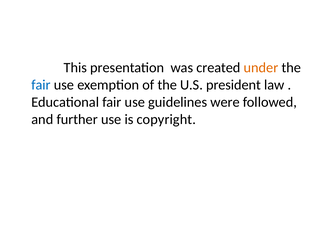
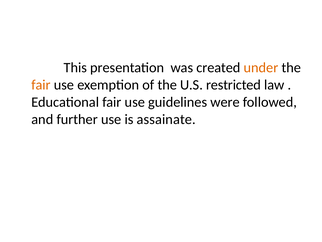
fair at (41, 85) colour: blue -> orange
president: president -> restricted
copyright: copyright -> assainate
